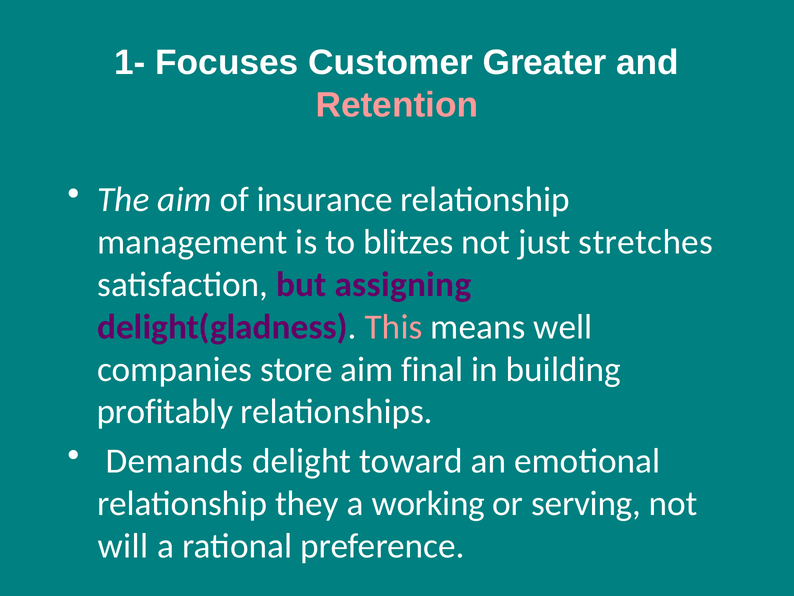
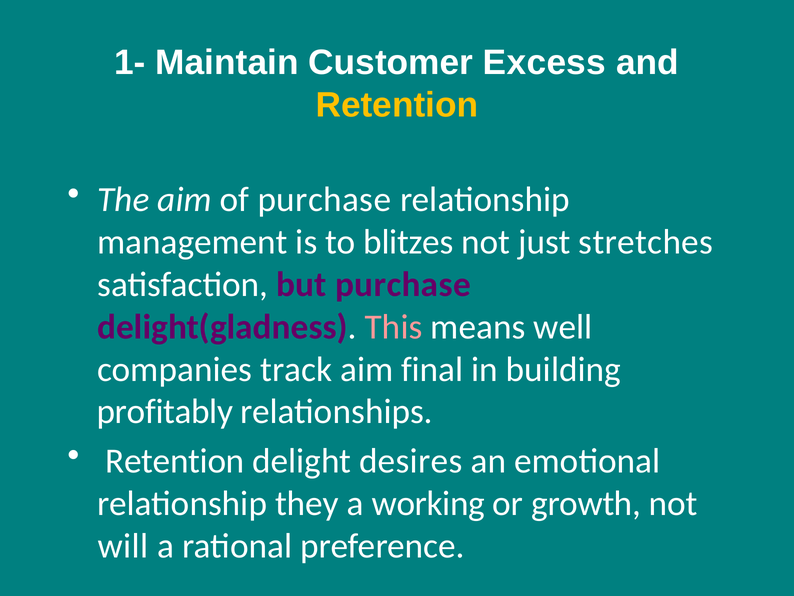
Focuses: Focuses -> Maintain
Greater: Greater -> Excess
Retention at (397, 105) colour: pink -> yellow
of insurance: insurance -> purchase
but assigning: assigning -> purchase
store: store -> track
Demands at (174, 461): Demands -> Retention
toward: toward -> desires
serving: serving -> growth
